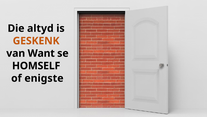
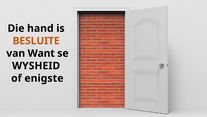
altyd: altyd -> hand
GESKENK: GESKENK -> BESLUITE
HOMSELF: HOMSELF -> WYSHEID
